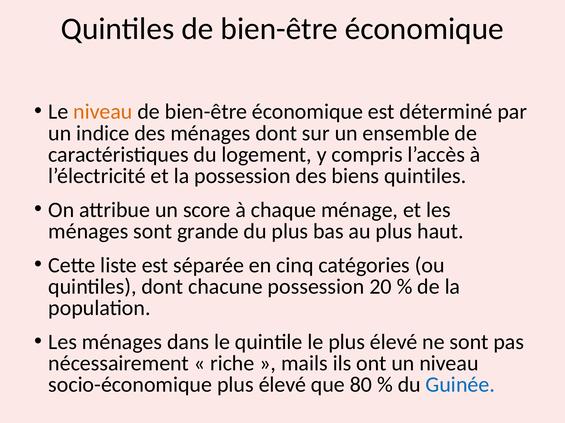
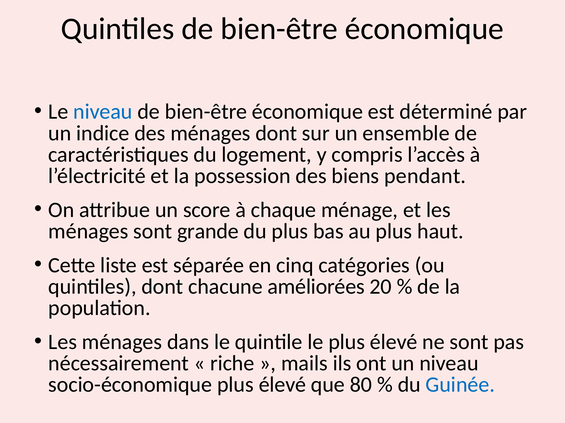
niveau at (103, 112) colour: orange -> blue
biens quintiles: quintiles -> pendant
chacune possession: possession -> améliorées
